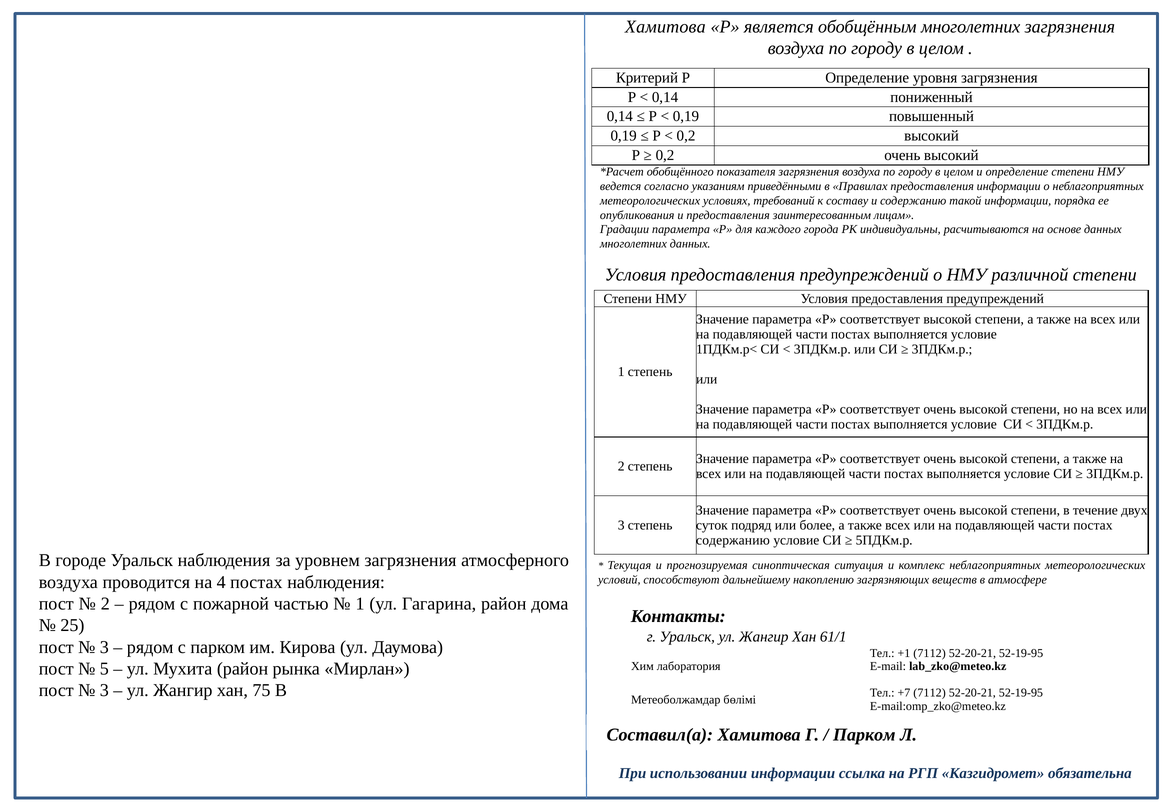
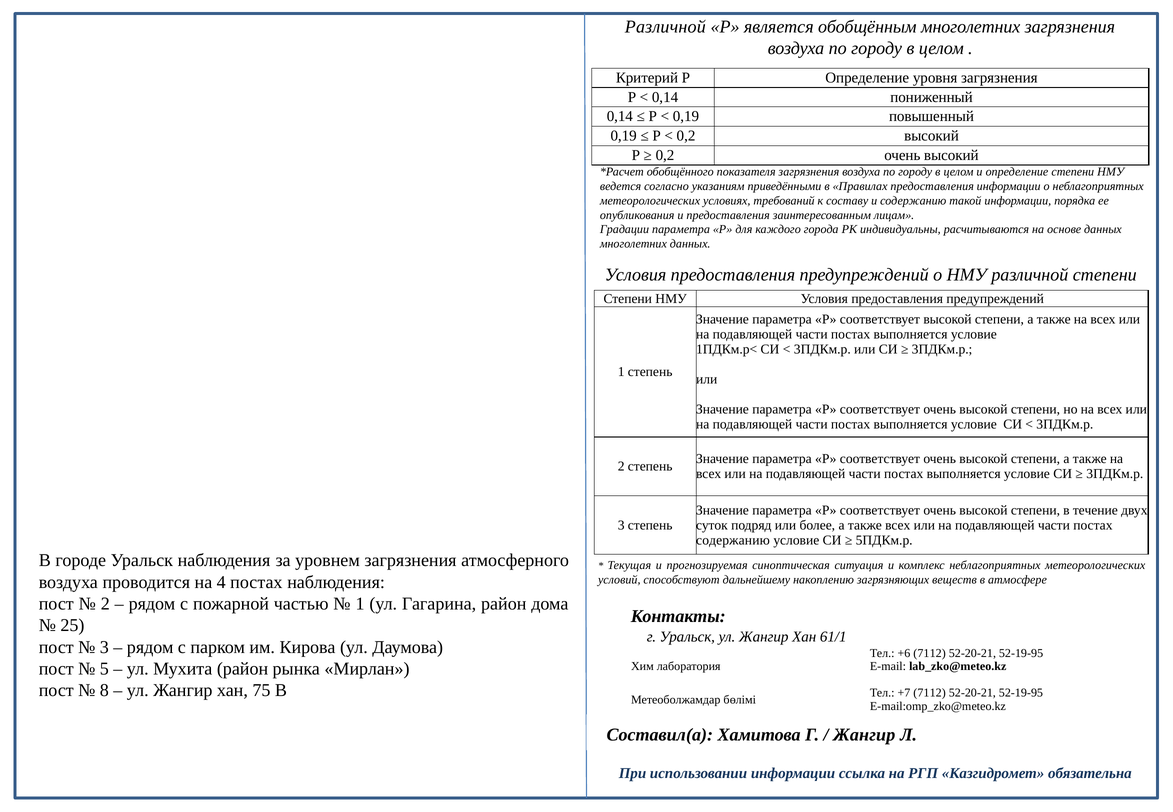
Хамитова at (665, 27): Хамитова -> Различной
+1: +1 -> +6
3 at (104, 691): 3 -> 8
Парком at (864, 735): Парком -> Жангир
